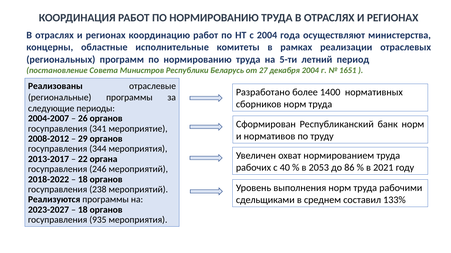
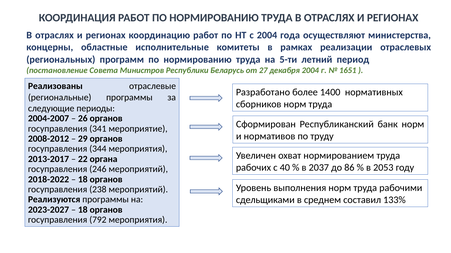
2053: 2053 -> 2037
2021: 2021 -> 2053
935: 935 -> 792
